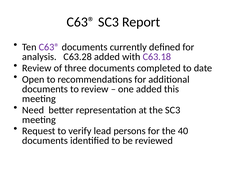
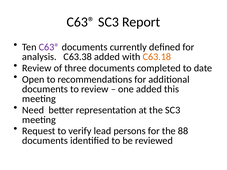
C63.28: C63.28 -> C63.38
C63.18 colour: purple -> orange
40: 40 -> 88
